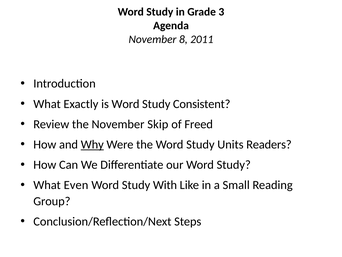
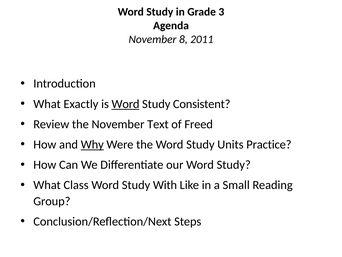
Word at (126, 104) underline: none -> present
Skip: Skip -> Text
Readers: Readers -> Practice
Even: Even -> Class
